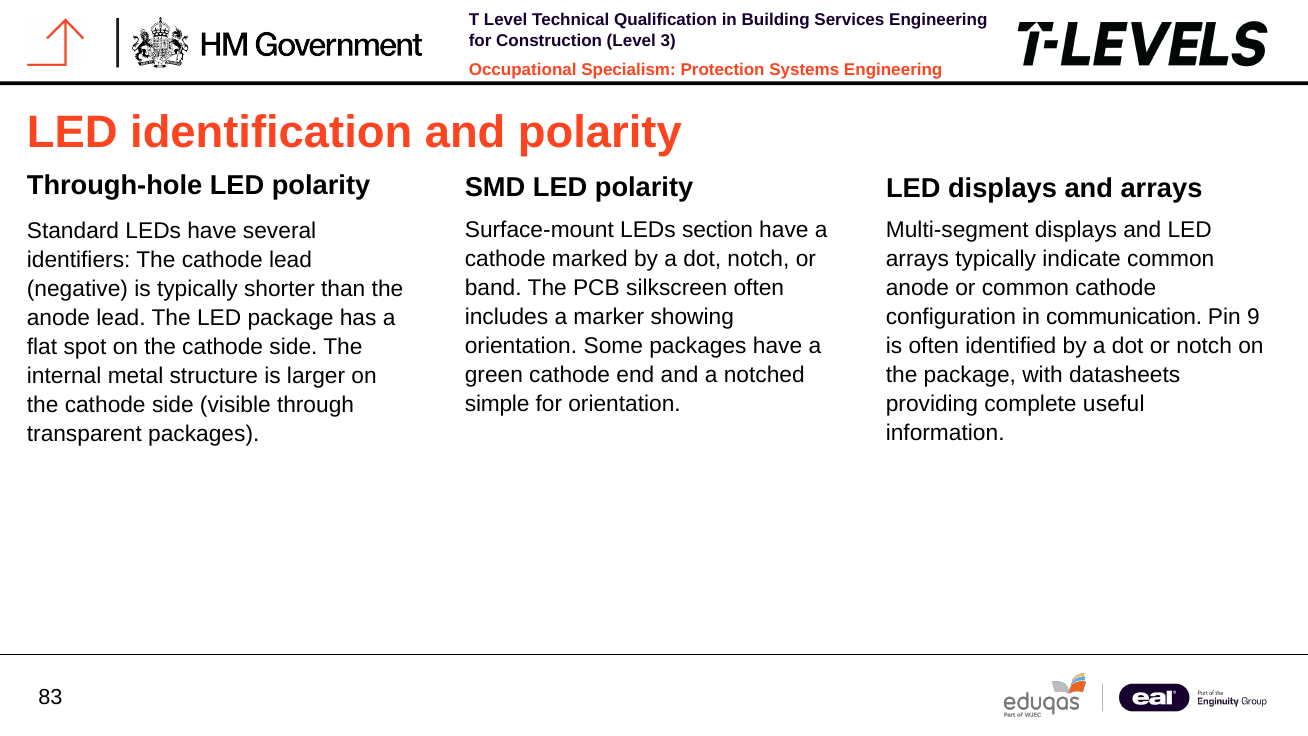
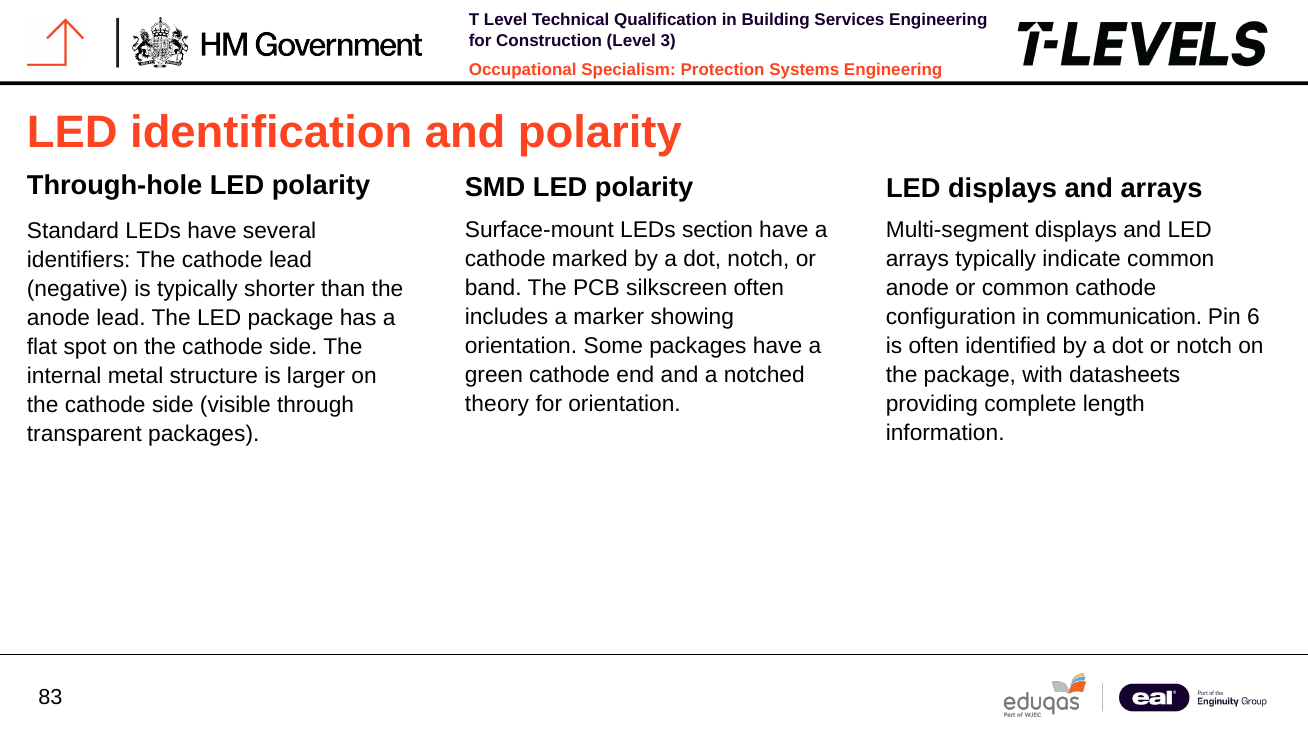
9: 9 -> 6
simple: simple -> theory
useful: useful -> length
